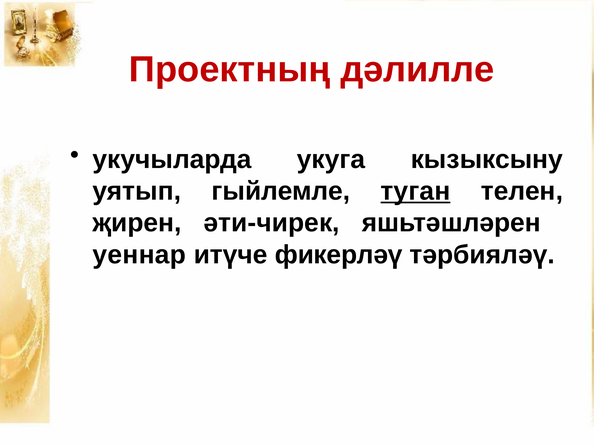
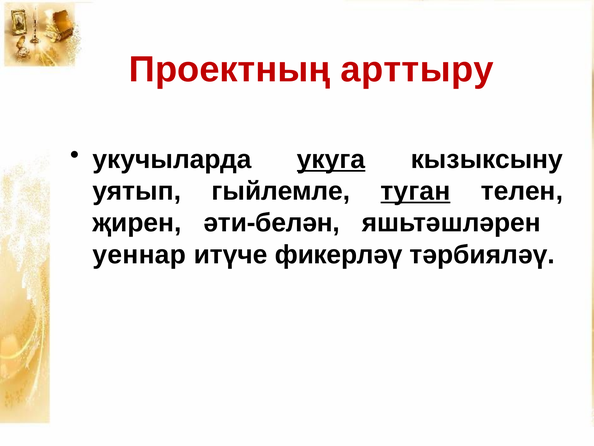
дәлилле: дәлилле -> арттыру
укуга underline: none -> present
әти-чирек: әти-чирек -> әти-белән
